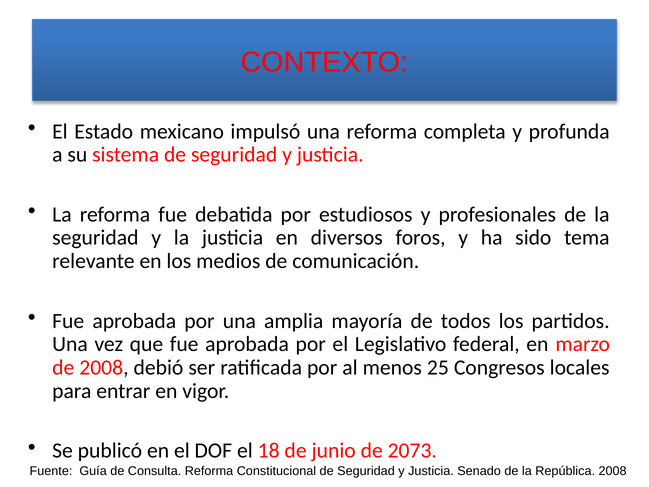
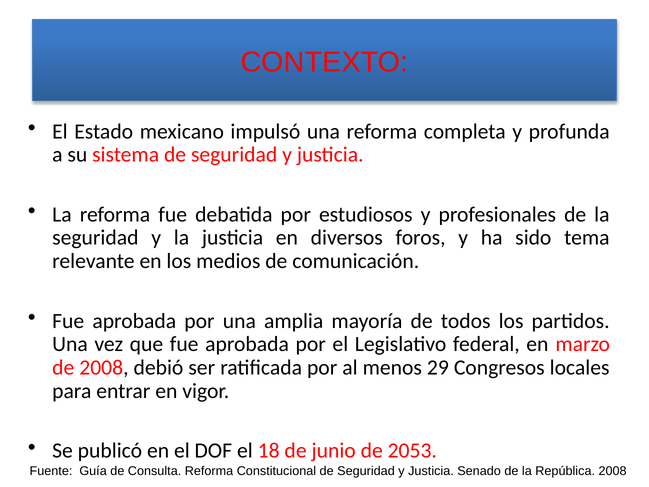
25: 25 -> 29
2073: 2073 -> 2053
